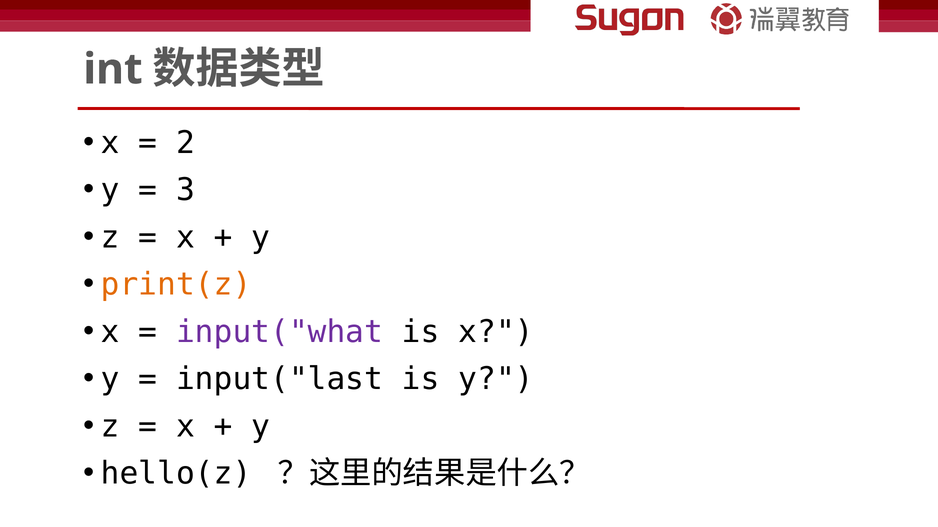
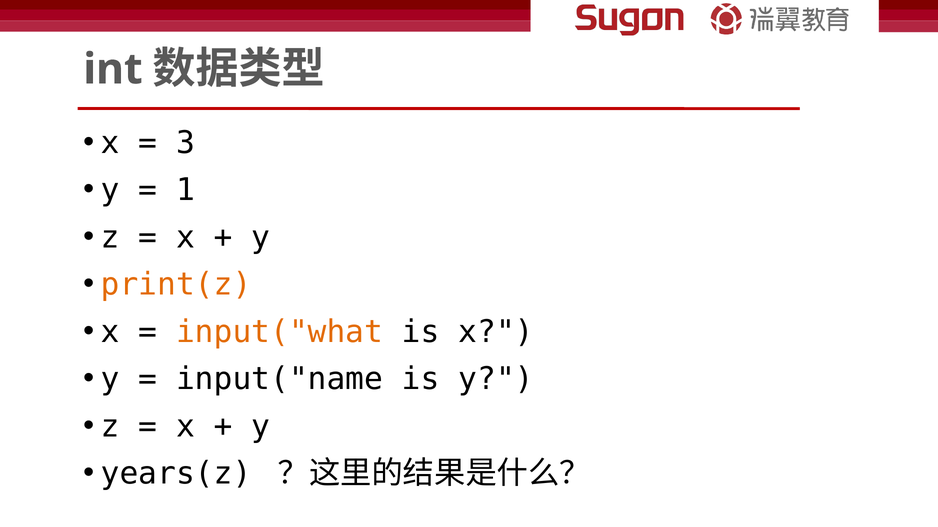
2: 2 -> 3
3: 3 -> 1
input("what colour: purple -> orange
input("last: input("last -> input("name
hello(z: hello(z -> years(z
